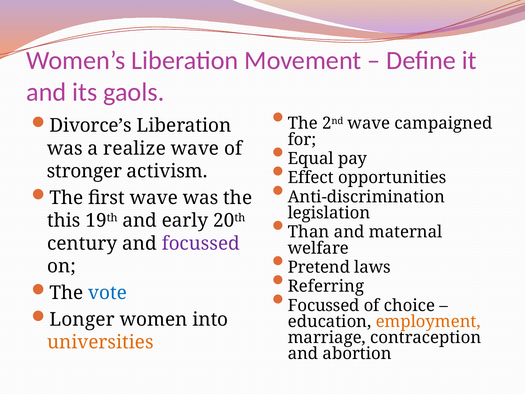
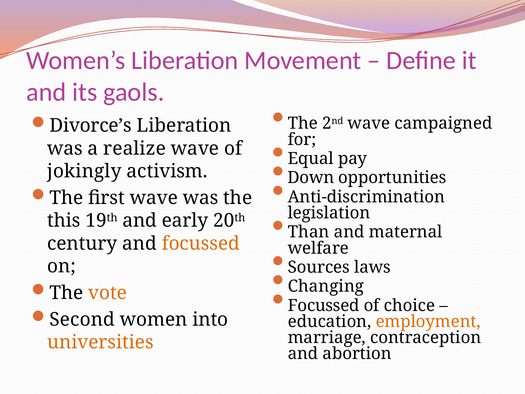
stronger: stronger -> jokingly
Effect: Effect -> Down
focussed at (201, 243) colour: purple -> orange
Pretend: Pretend -> Sources
Referring: Referring -> Changing
vote colour: blue -> orange
Longer: Longer -> Second
